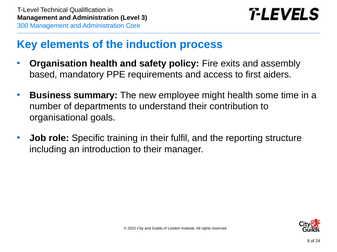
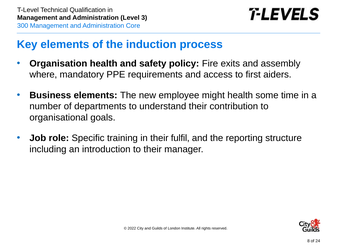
based: based -> where
Business summary: summary -> elements
